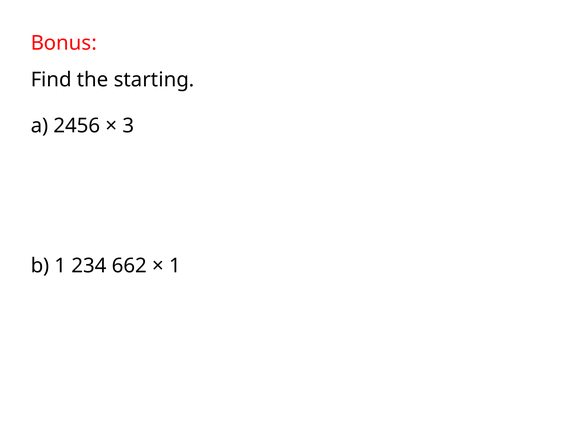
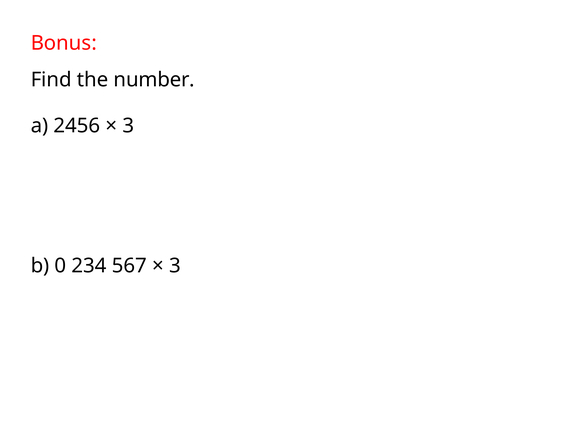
starting: starting -> number
b 1: 1 -> 0
662: 662 -> 567
1 at (175, 266): 1 -> 3
